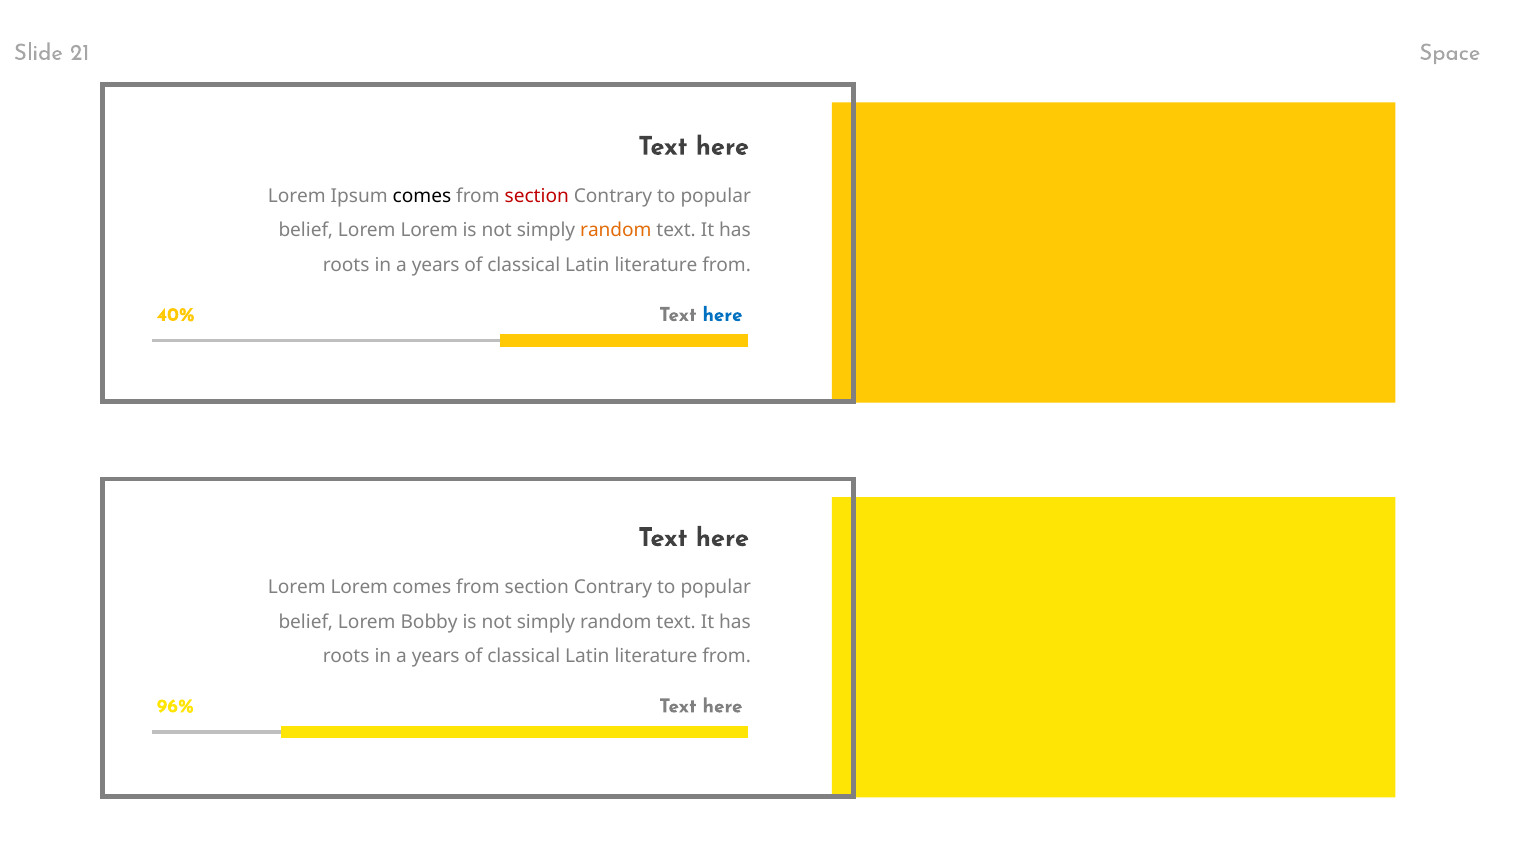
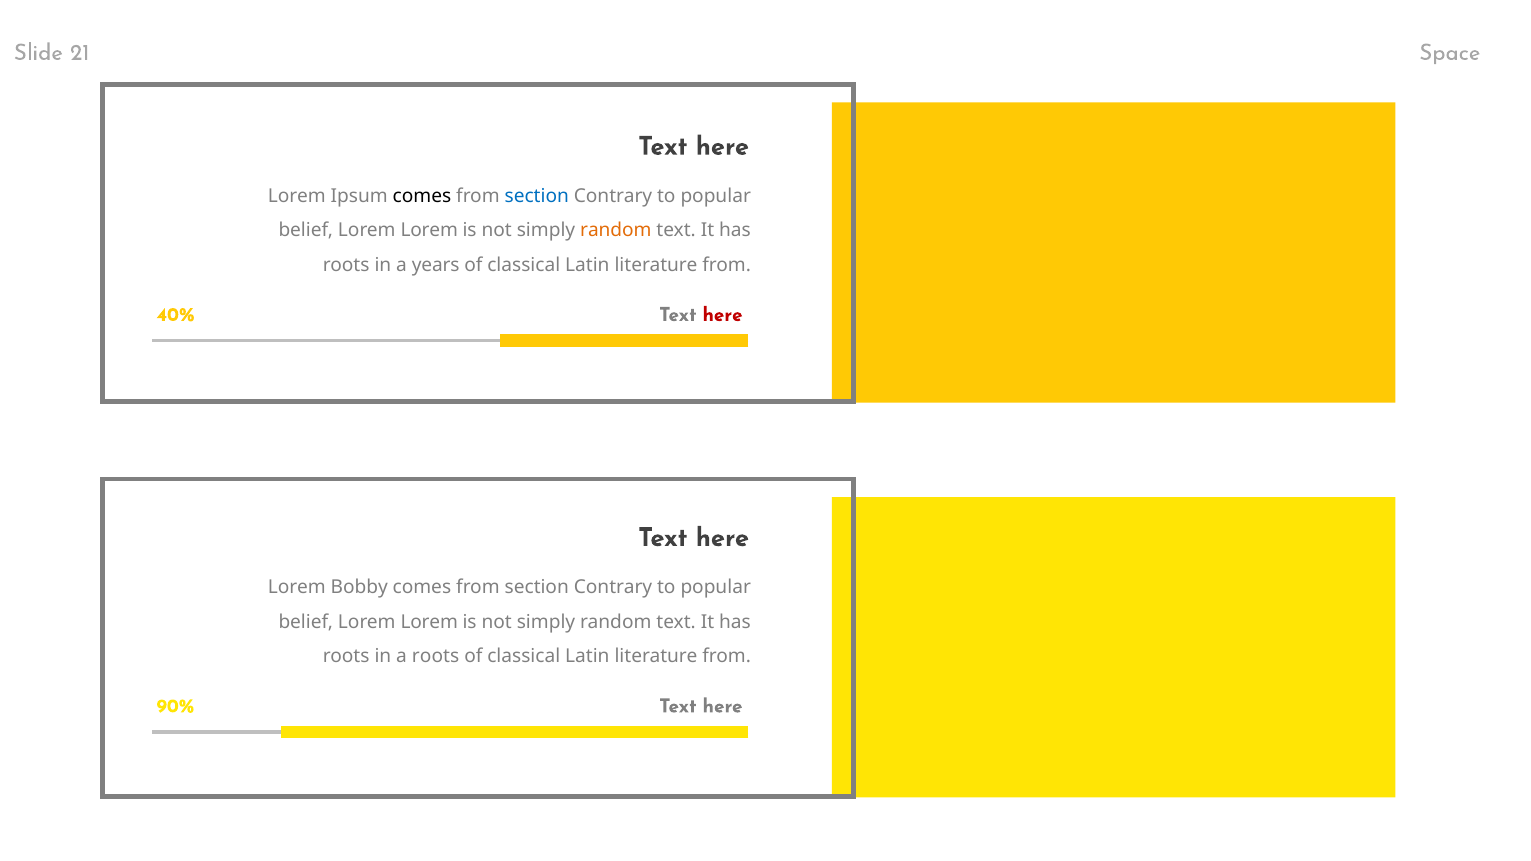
section at (537, 196) colour: red -> blue
here at (723, 315) colour: blue -> red
Lorem at (359, 587): Lorem -> Bobby
Bobby at (429, 622): Bobby -> Lorem
years at (436, 656): years -> roots
96%: 96% -> 90%
